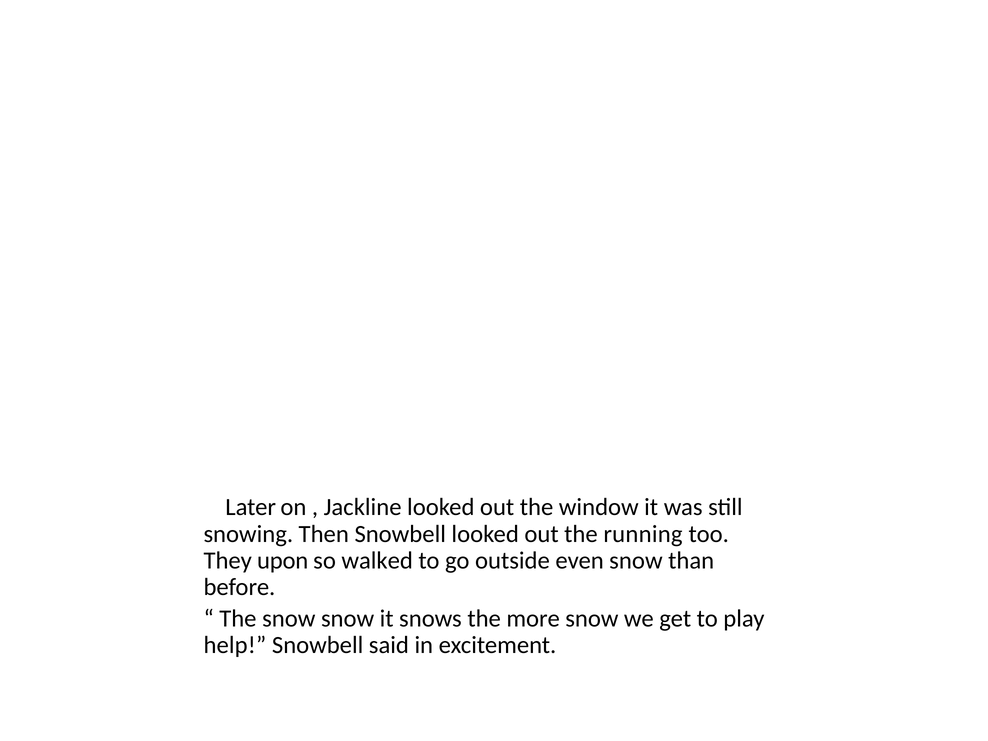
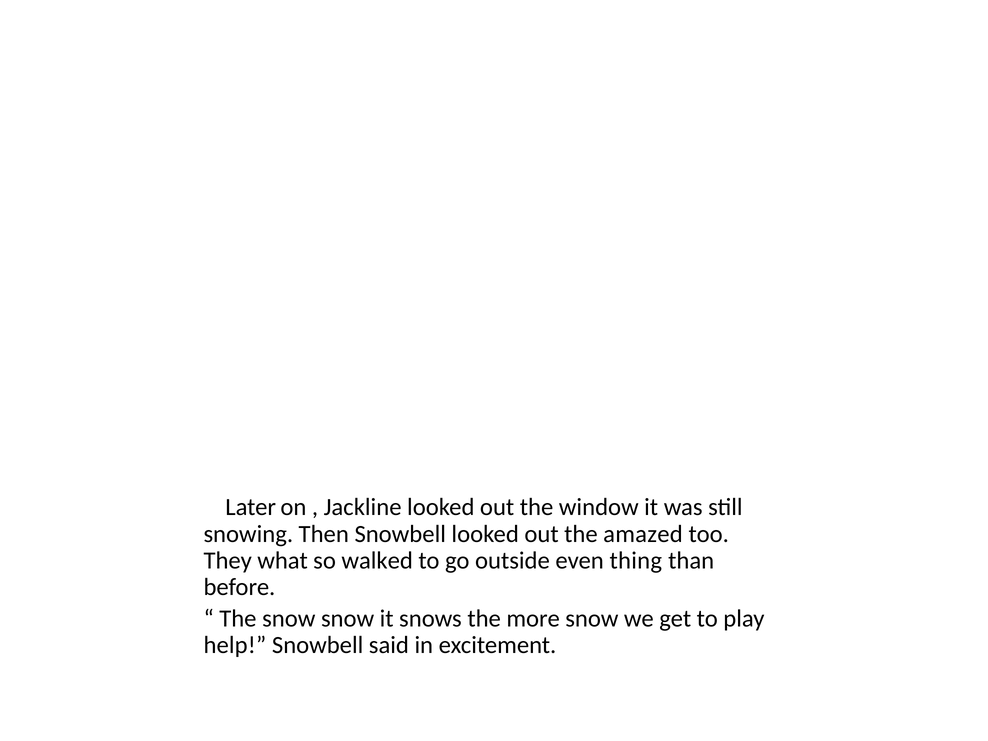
running: running -> amazed
upon: upon -> what
even snow: snow -> thing
